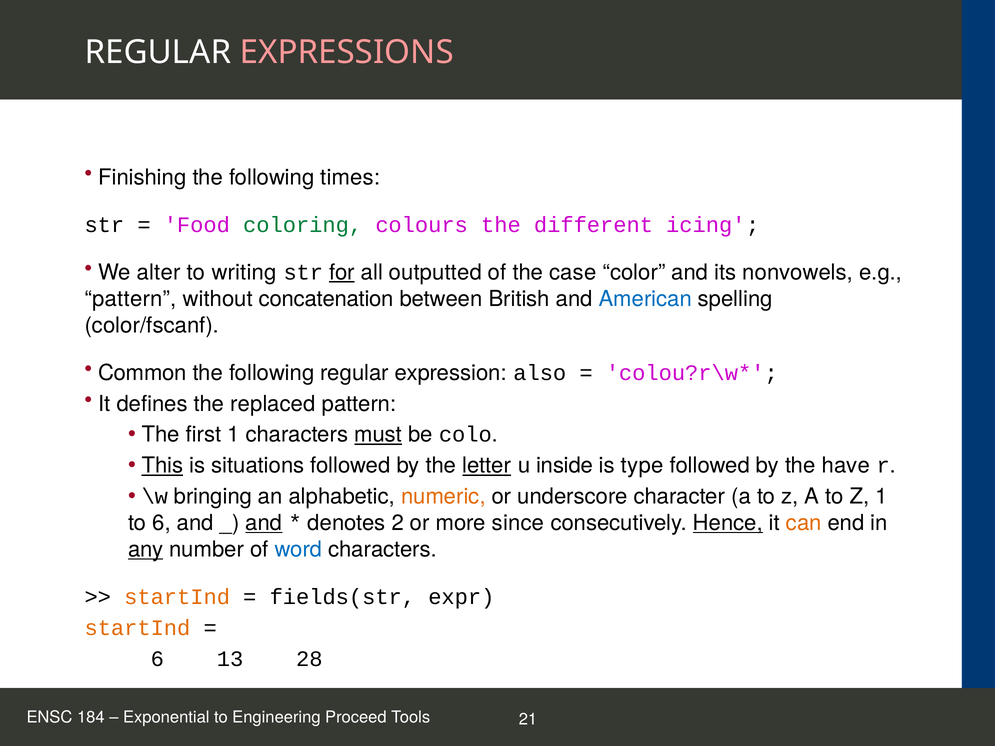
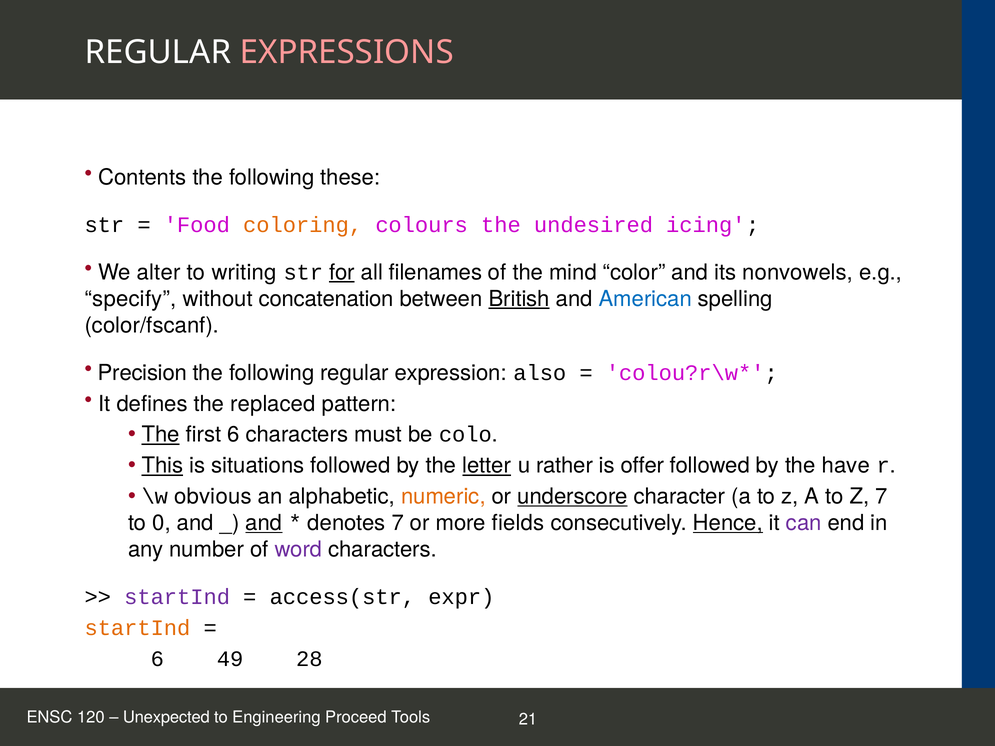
Finishing: Finishing -> Contents
times: times -> these
coloring colour: green -> orange
different: different -> undesired
outputted: outputted -> filenames
case: case -> mind
pattern at (131, 299): pattern -> specify
British underline: none -> present
Common: Common -> Precision
The at (161, 435) underline: none -> present
first 1: 1 -> 6
must underline: present -> none
inside: inside -> rather
type: type -> offer
bringing: bringing -> obvious
underscore underline: none -> present
Z 1: 1 -> 7
to 6: 6 -> 0
denotes 2: 2 -> 7
since: since -> fields
can colour: orange -> purple
any underline: present -> none
word colour: blue -> purple
startInd at (177, 597) colour: orange -> purple
fields(str: fields(str -> access(str
13: 13 -> 49
184: 184 -> 120
Exponential: Exponential -> Unexpected
